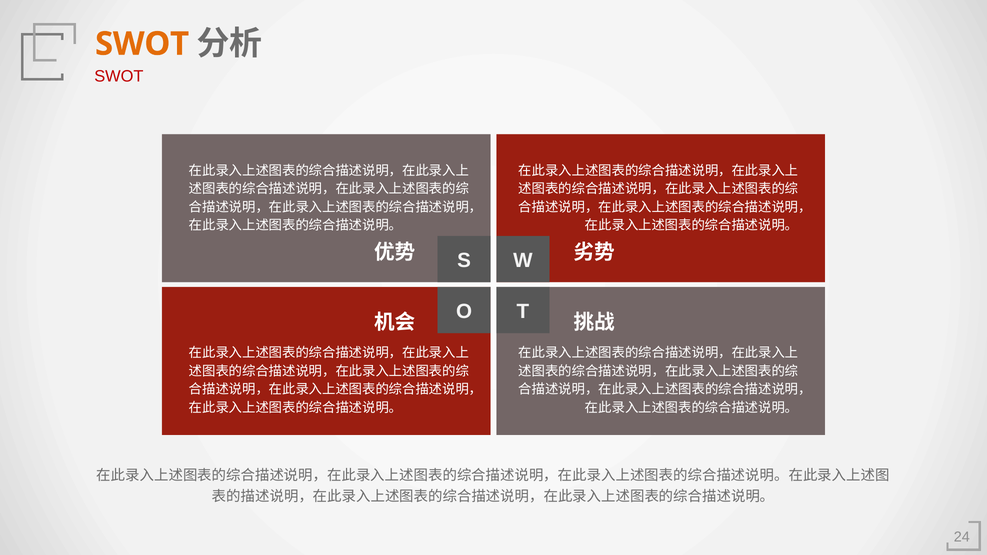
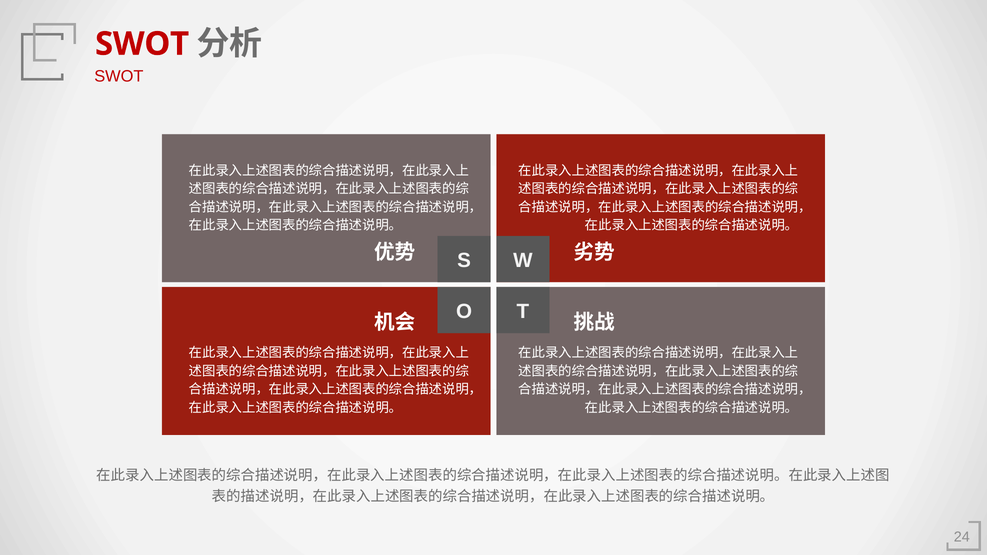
SWOT at (142, 44) colour: orange -> red
